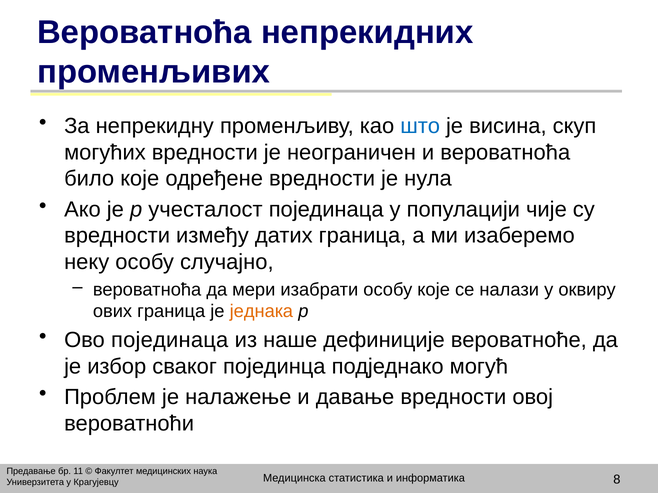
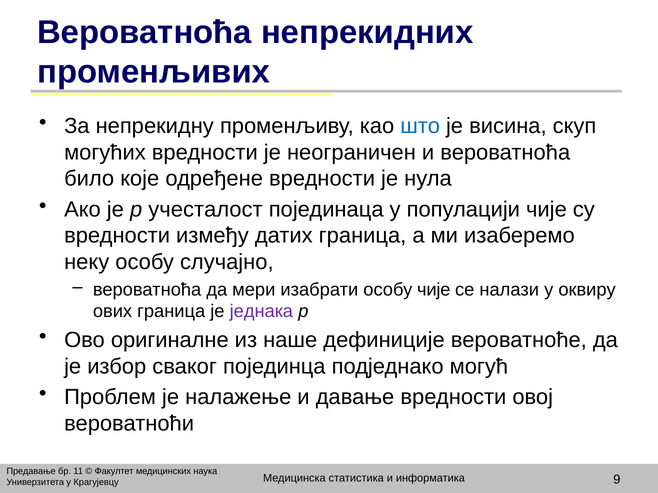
особу које: које -> чије
једнака colour: orange -> purple
Ово појединаца: појединаца -> оригиналне
8: 8 -> 9
